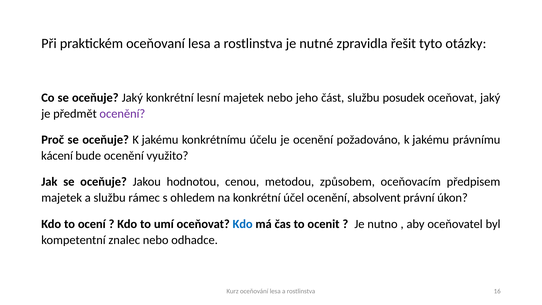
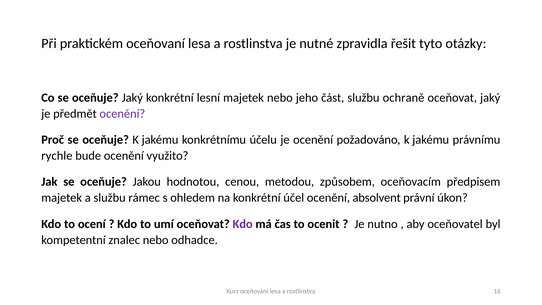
posudek: posudek -> ochraně
kácení: kácení -> rychle
Kdo at (243, 224) colour: blue -> purple
